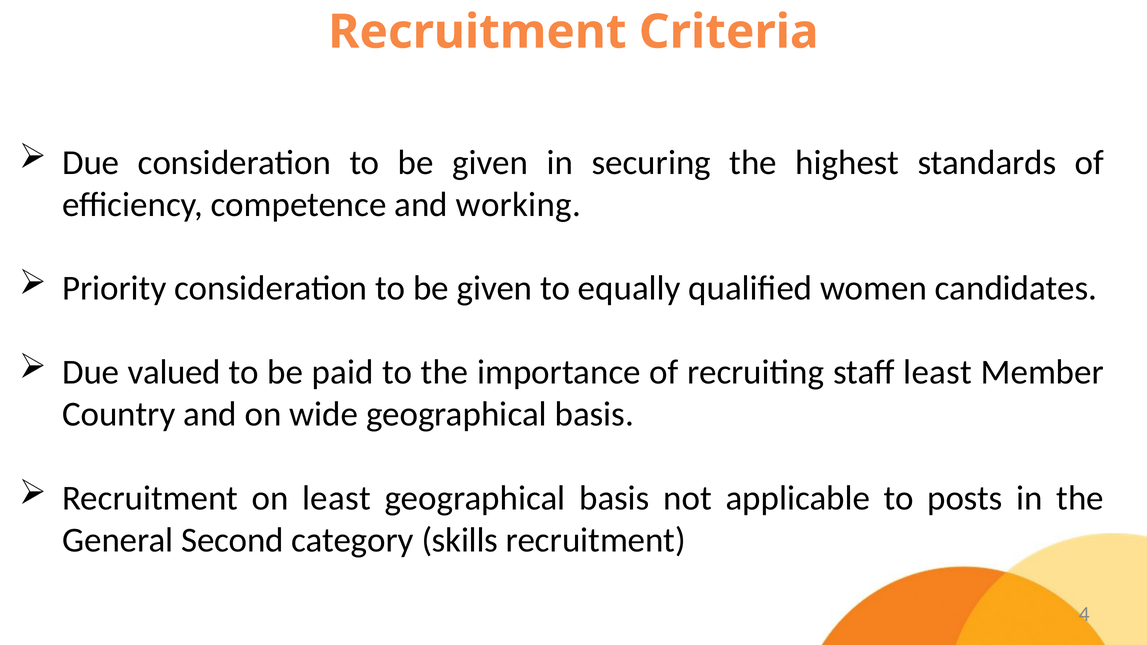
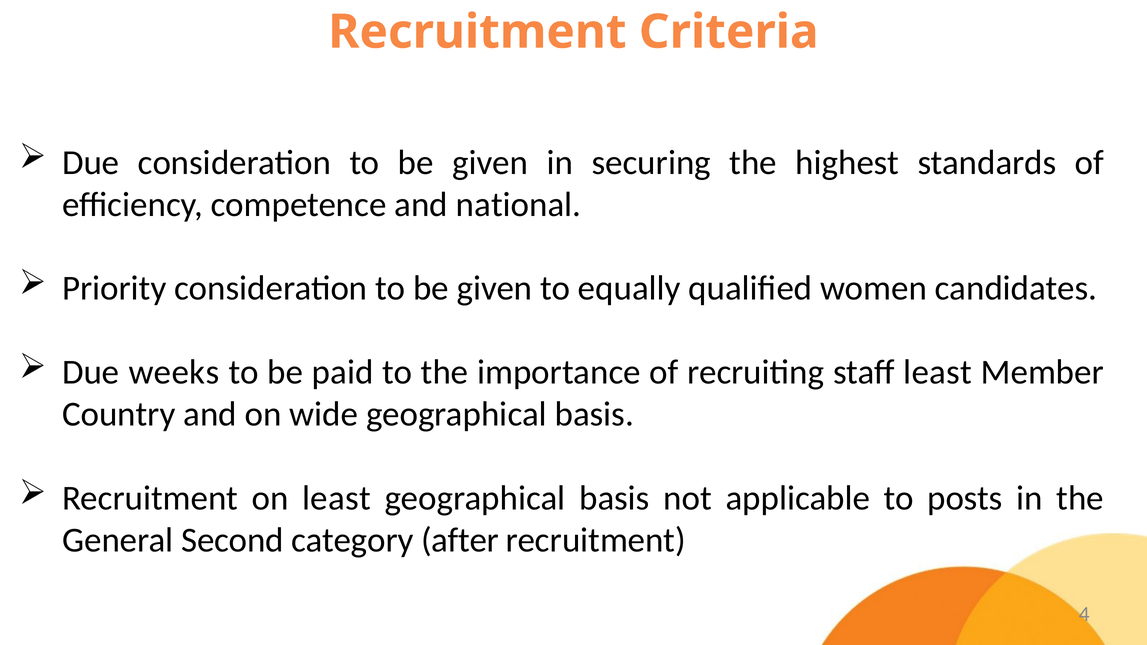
working: working -> national
valued: valued -> weeks
skills: skills -> after
